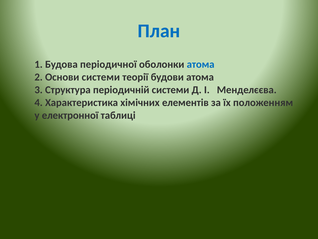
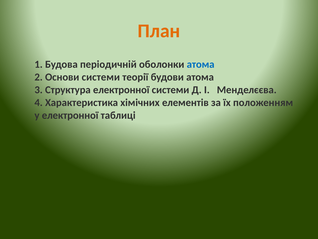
План colour: blue -> orange
періодичної: періодичної -> періодичній
Структура періодичній: періодичній -> електронної
